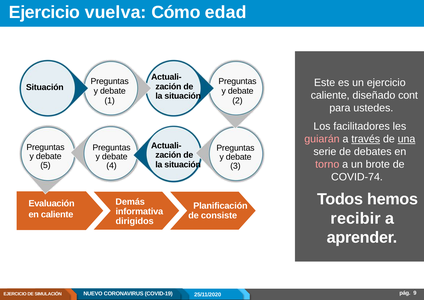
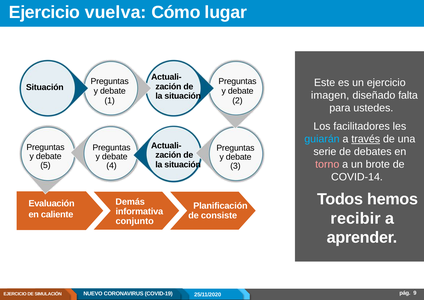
edad: edad -> lugar
caliente at (330, 95): caliente -> imagen
cont: cont -> falta
guiarán colour: pink -> light blue
una underline: present -> none
COVID-74: COVID-74 -> COVID-14
dirigidos: dirigidos -> conjunto
